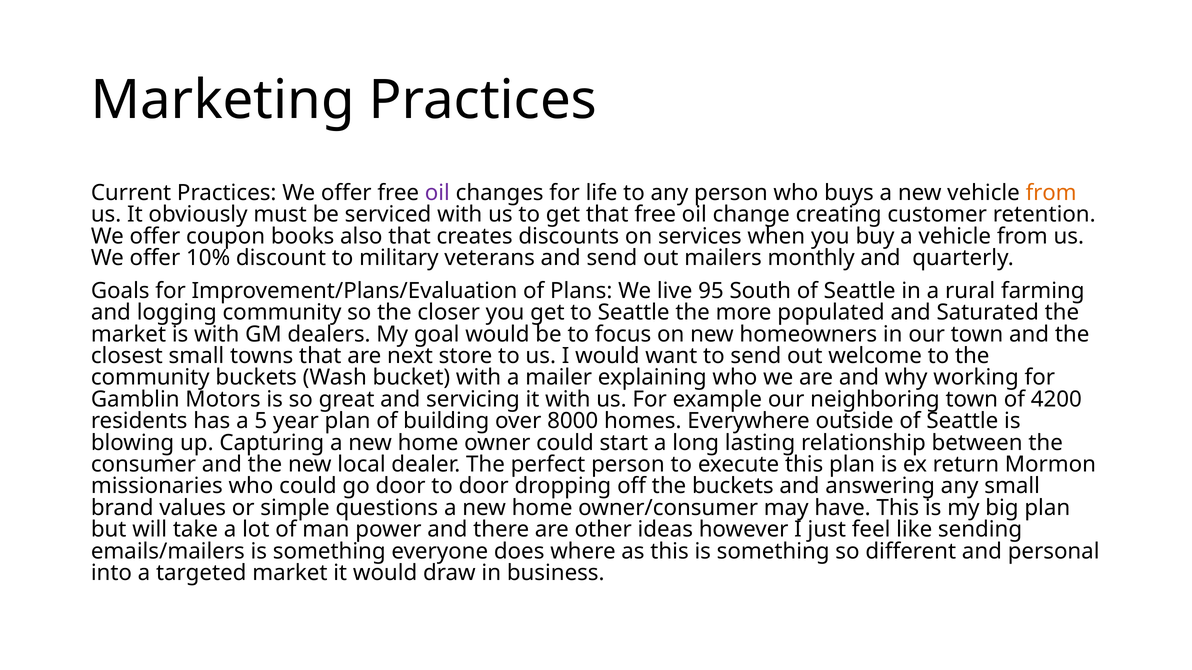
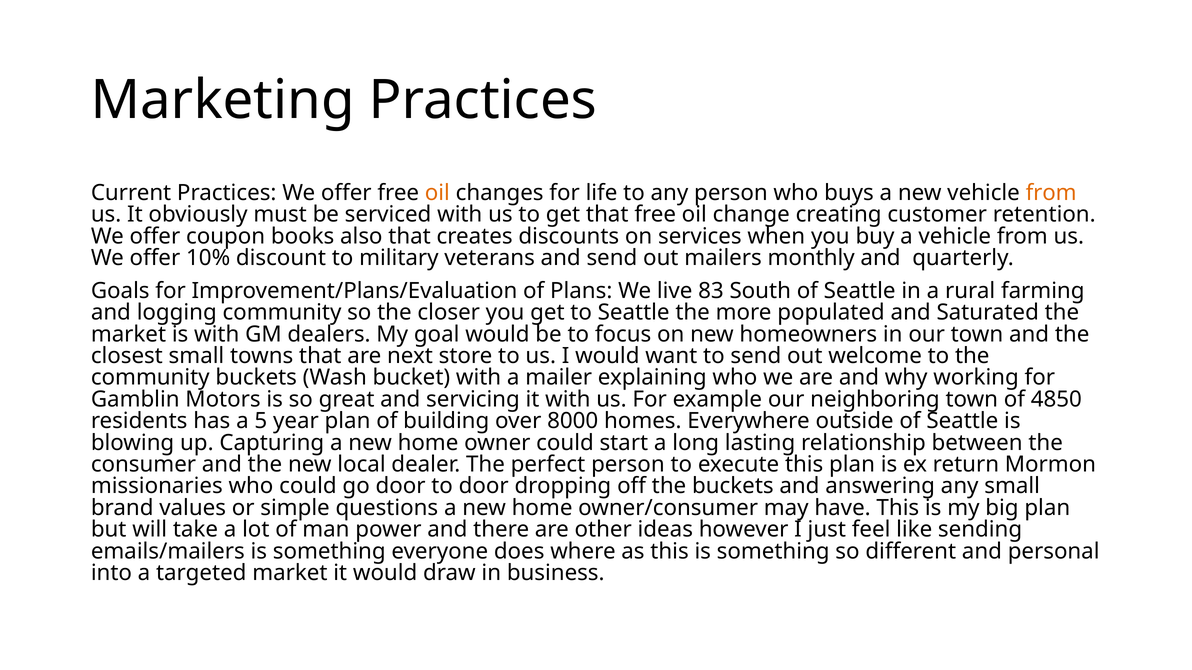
oil at (437, 193) colour: purple -> orange
95: 95 -> 83
4200: 4200 -> 4850
